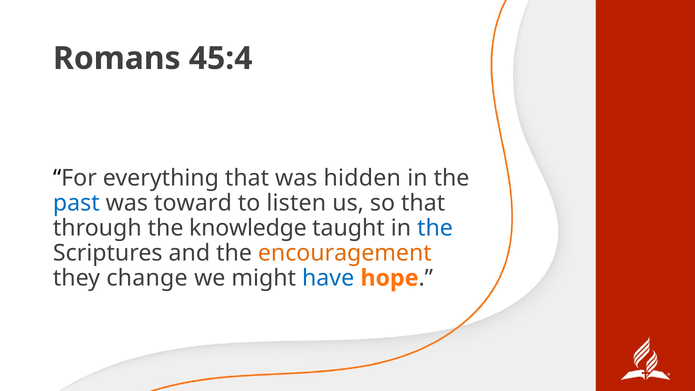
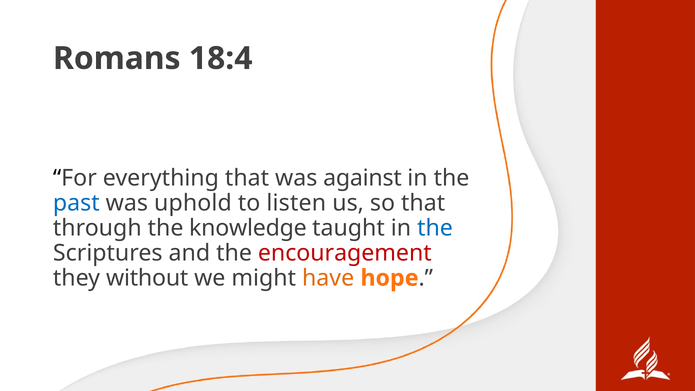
45:4: 45:4 -> 18:4
hidden: hidden -> against
toward: toward -> uphold
encouragement colour: orange -> red
change: change -> without
have colour: blue -> orange
